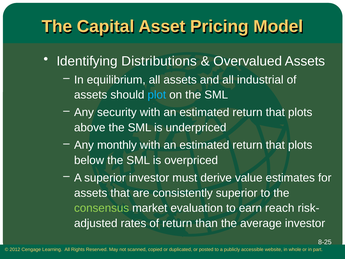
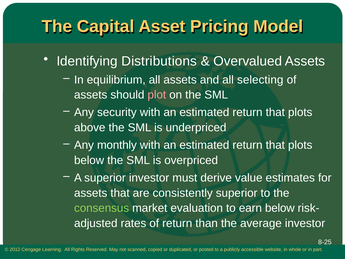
industrial: industrial -> selecting
plot colour: light blue -> pink
earn reach: reach -> below
